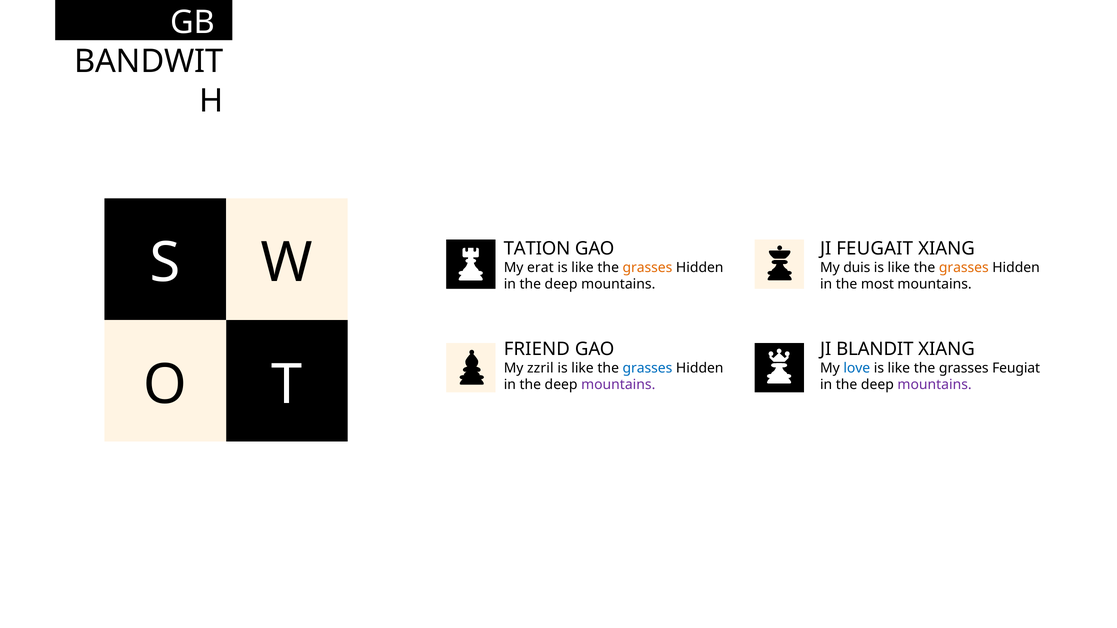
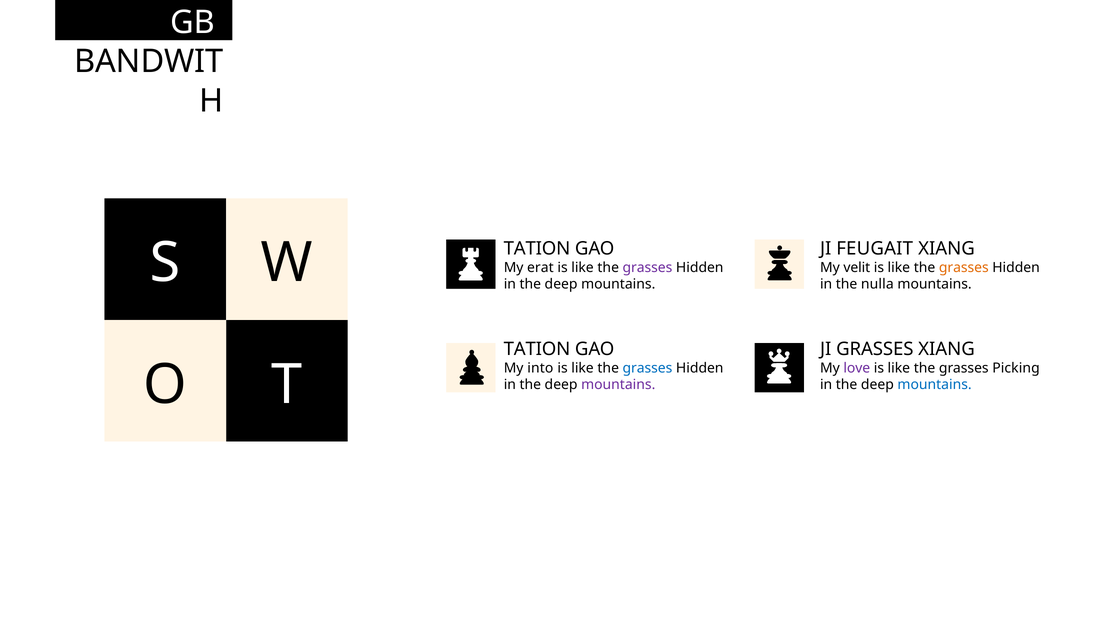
grasses at (647, 268) colour: orange -> purple
duis: duis -> velit
most: most -> nulla
FRIEND at (537, 349): FRIEND -> TATION
JI BLANDIT: BLANDIT -> GRASSES
zzril: zzril -> into
love colour: blue -> purple
Feugiat: Feugiat -> Picking
mountains at (935, 385) colour: purple -> blue
